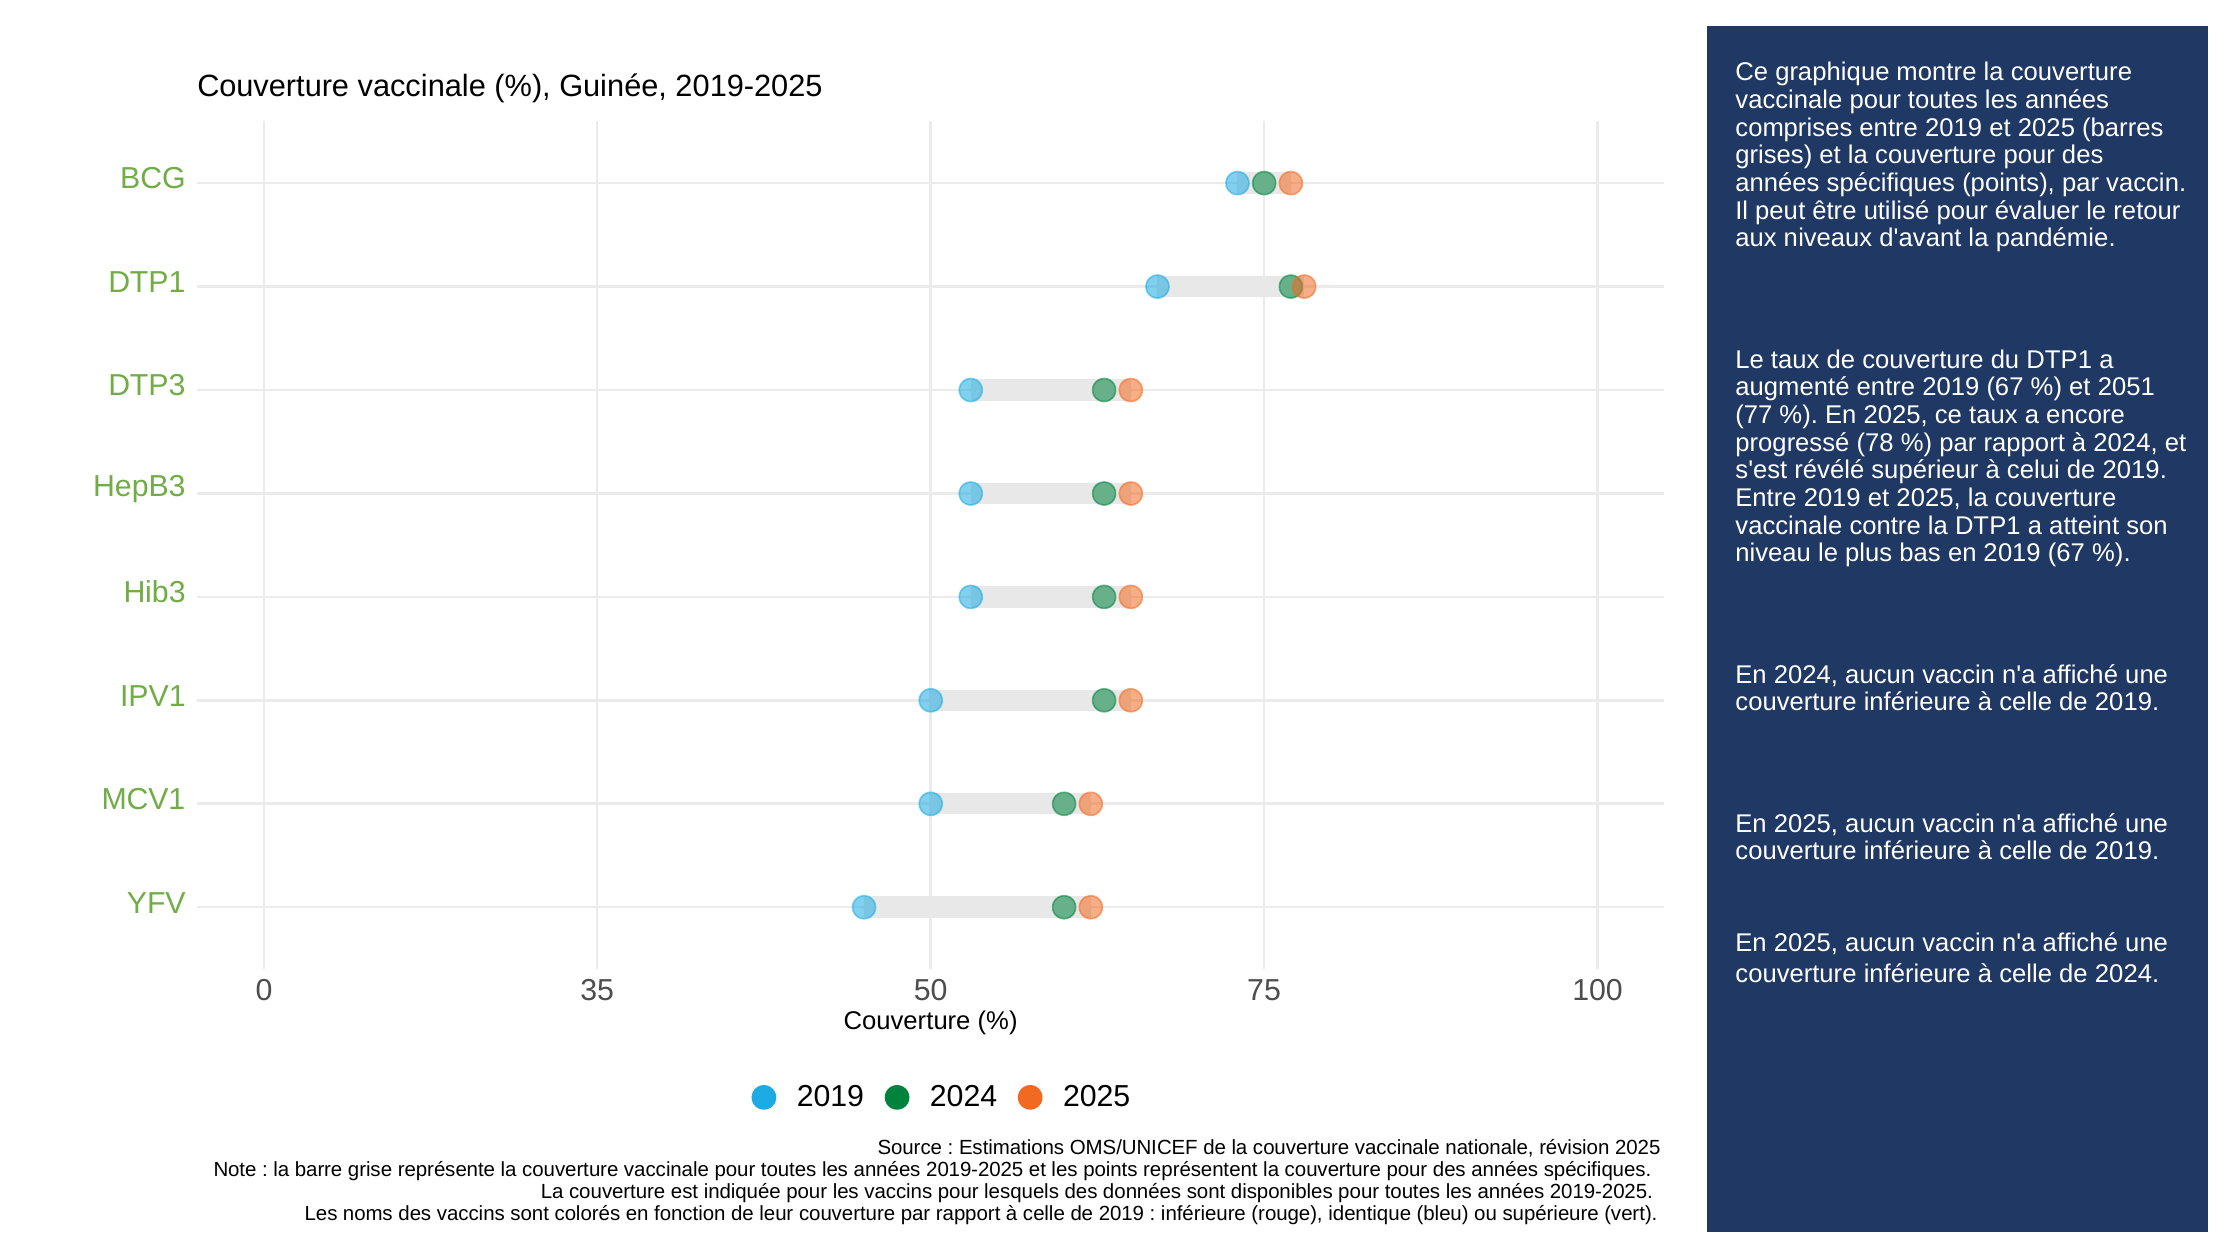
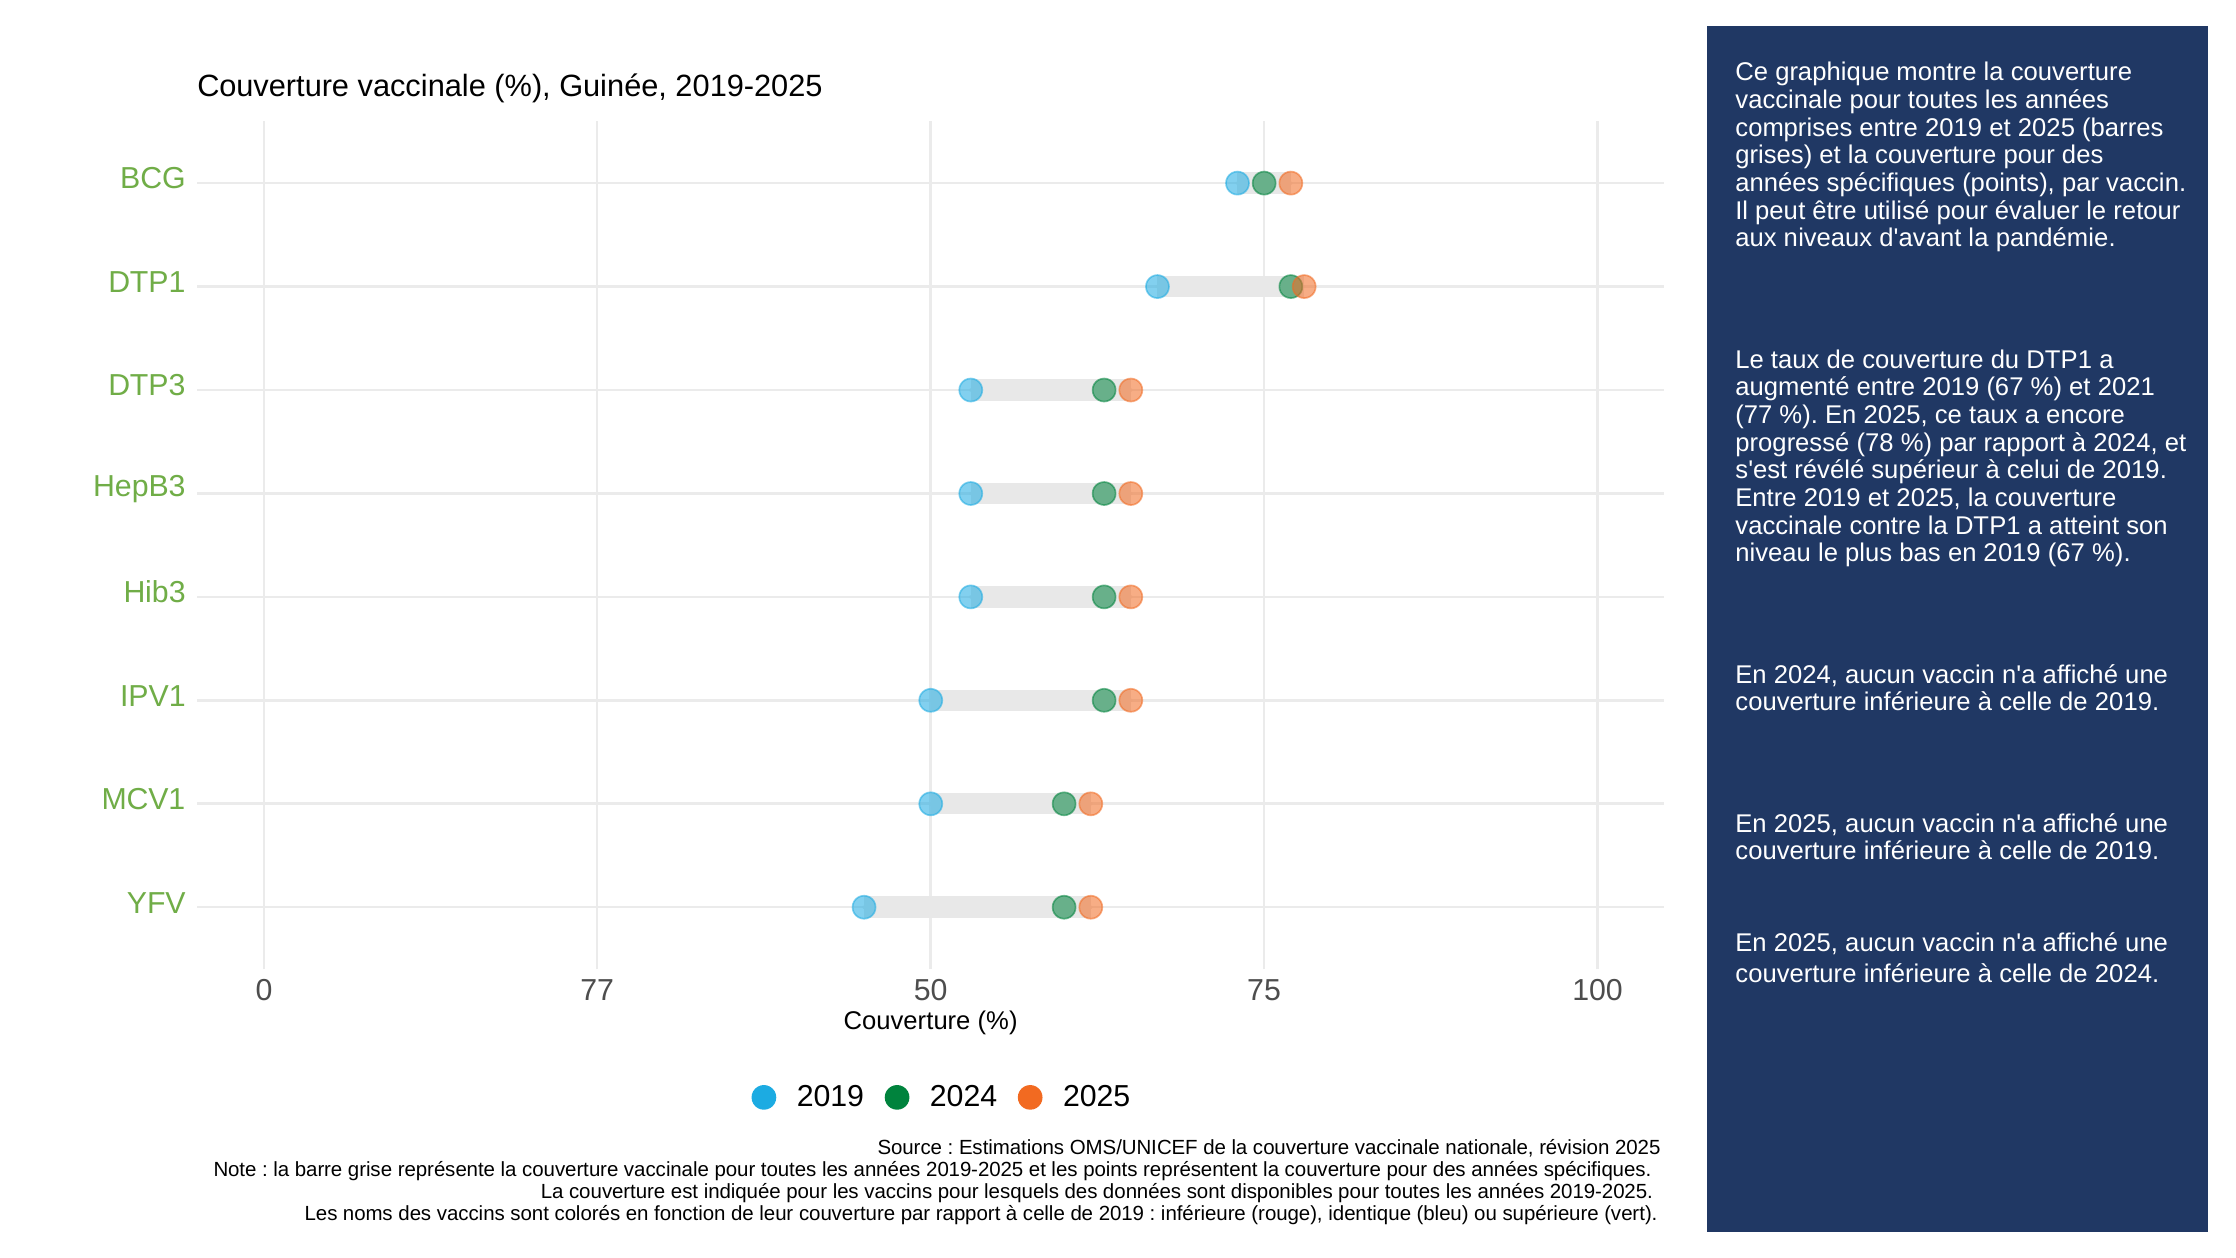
2051: 2051 -> 2021
0 35: 35 -> 77
